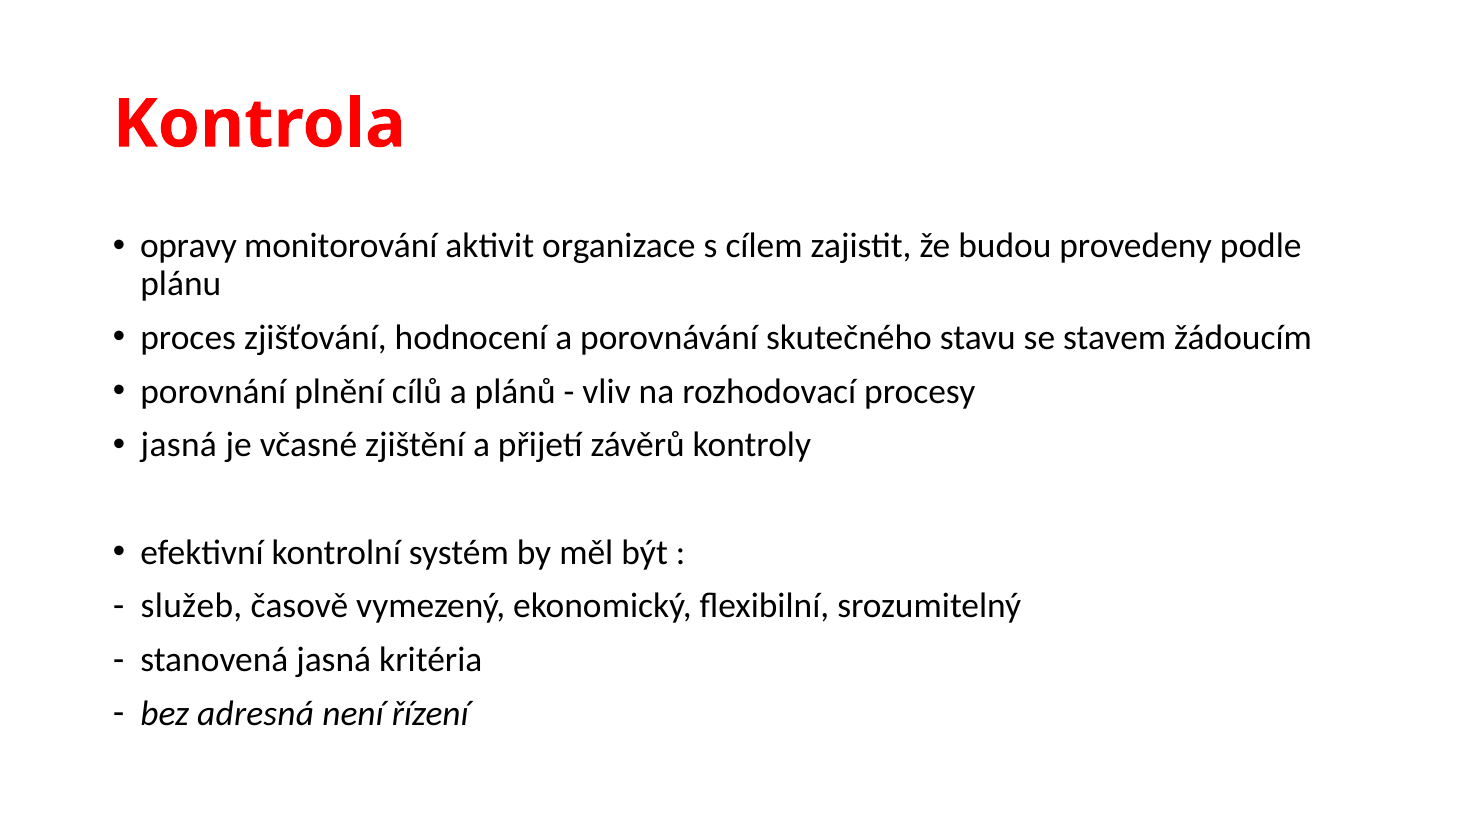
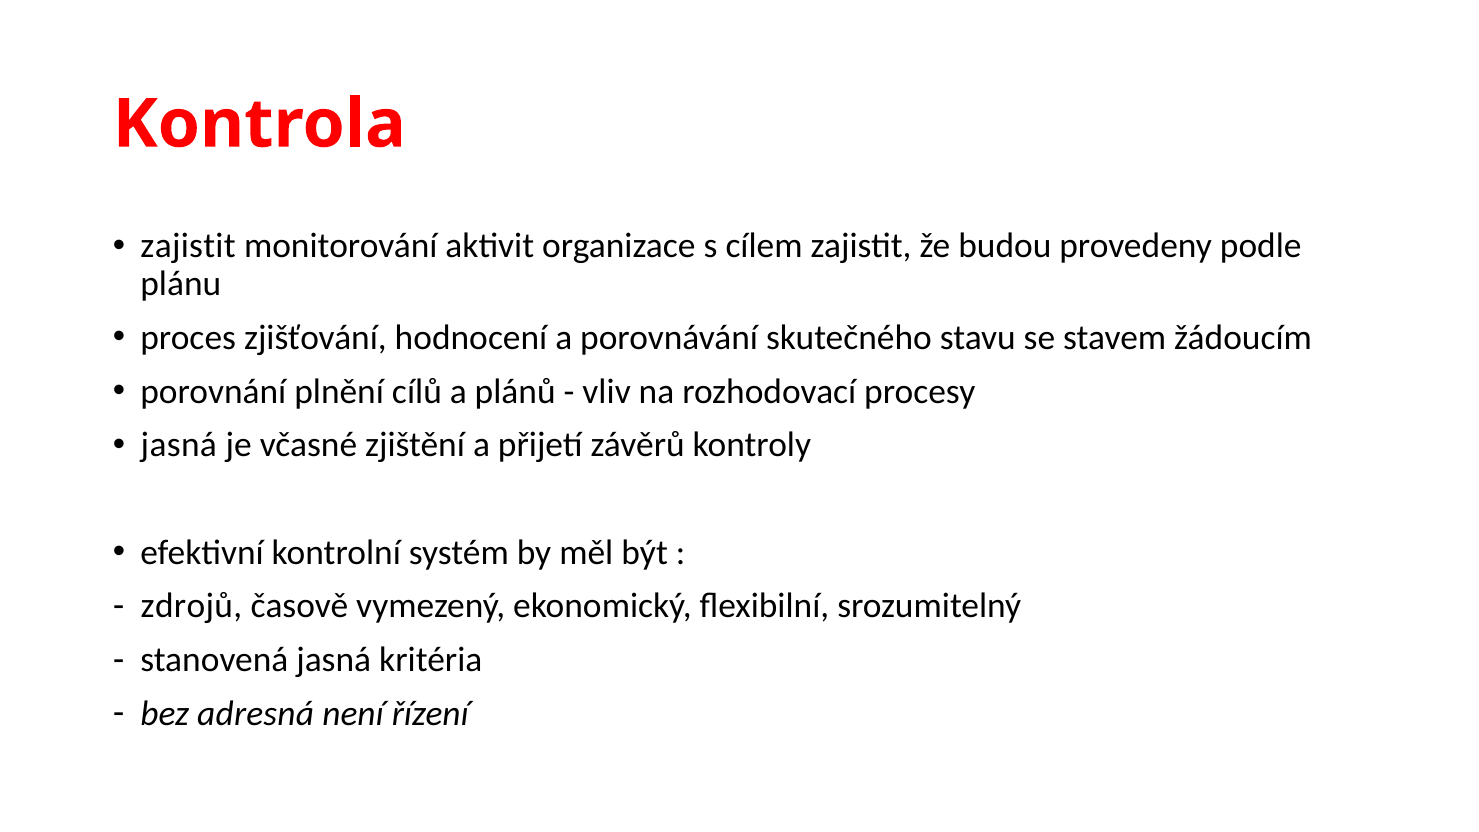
opravy at (188, 246): opravy -> zajistit
služeb: služeb -> zdrojů
